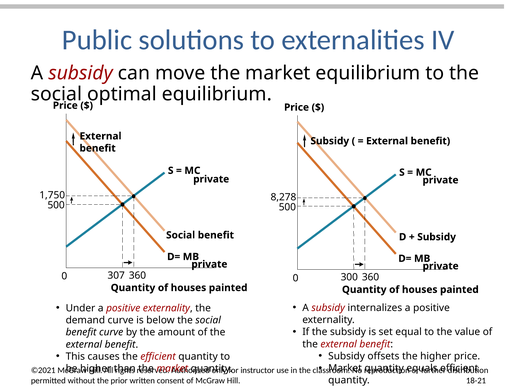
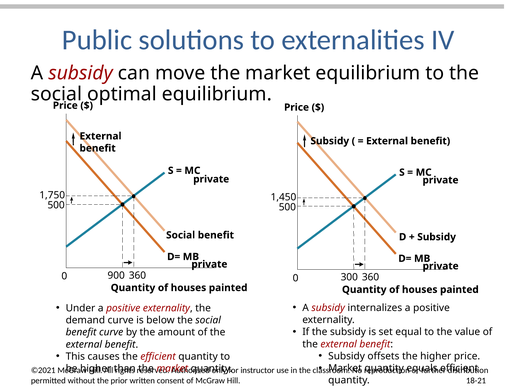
8,278: 8,278 -> 1,450
307: 307 -> 900
